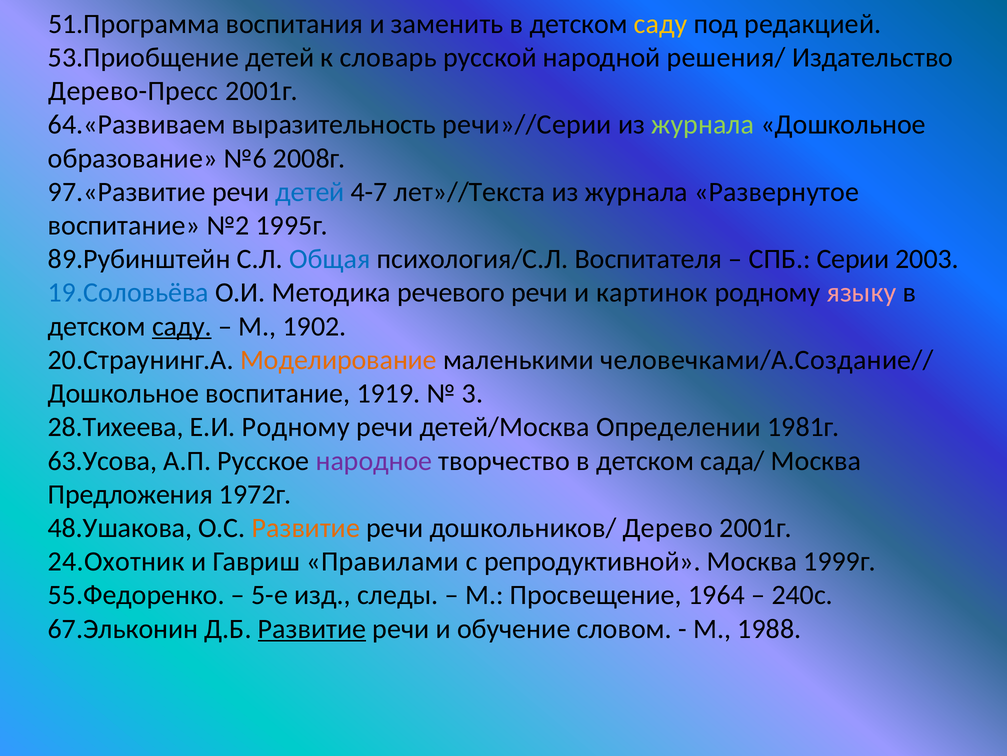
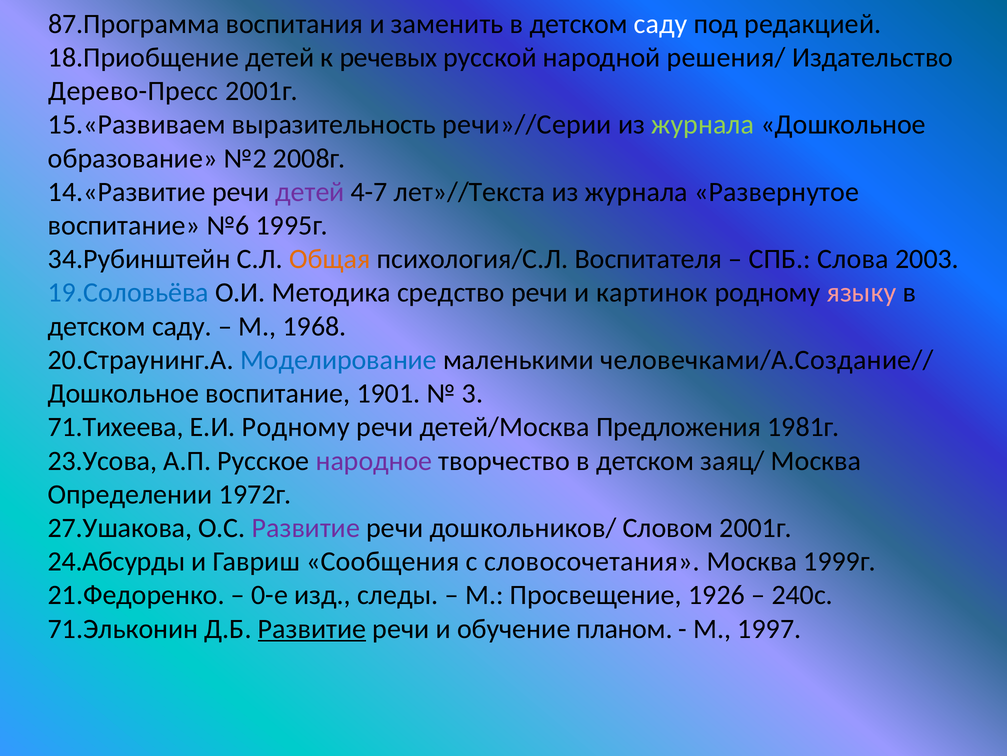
51.Программа: 51.Программа -> 87.Программа
саду at (661, 24) colour: yellow -> white
53.Приобщение: 53.Приобщение -> 18.Приобщение
словарь: словарь -> речевых
64.«Развиваем: 64.«Развиваем -> 15.«Развиваем
№6: №6 -> №2
97.«Развитие: 97.«Развитие -> 14.«Развитие
детей at (310, 192) colour: blue -> purple
№2: №2 -> №6
89.Рубинштейн: 89.Рубинштейн -> 34.Рубинштейн
Общая colour: blue -> orange
Серии: Серии -> Слова
речевого: речевого -> средство
саду at (182, 326) underline: present -> none
1902: 1902 -> 1968
Моделирование colour: orange -> blue
1919: 1919 -> 1901
28.Тихеева: 28.Тихеева -> 71.Тихеева
Определении: Определении -> Предложения
63.Усова: 63.Усова -> 23.Усова
сада/: сада/ -> заяц/
Предложения: Предложения -> Определении
48.Ушакова: 48.Ушакова -> 27.Ушакова
Развитие at (306, 527) colour: orange -> purple
Дерево: Дерево -> Словом
24.Охотник: 24.Охотник -> 24.Абсурды
Правилами: Правилами -> Сообщения
репродуктивной: репродуктивной -> словосочетания
55.Федоренко: 55.Федоренко -> 21.Федоренко
5-е: 5-е -> 0-е
1964: 1964 -> 1926
67.Эльконин: 67.Эльконин -> 71.Эльконин
словом: словом -> планом
1988: 1988 -> 1997
